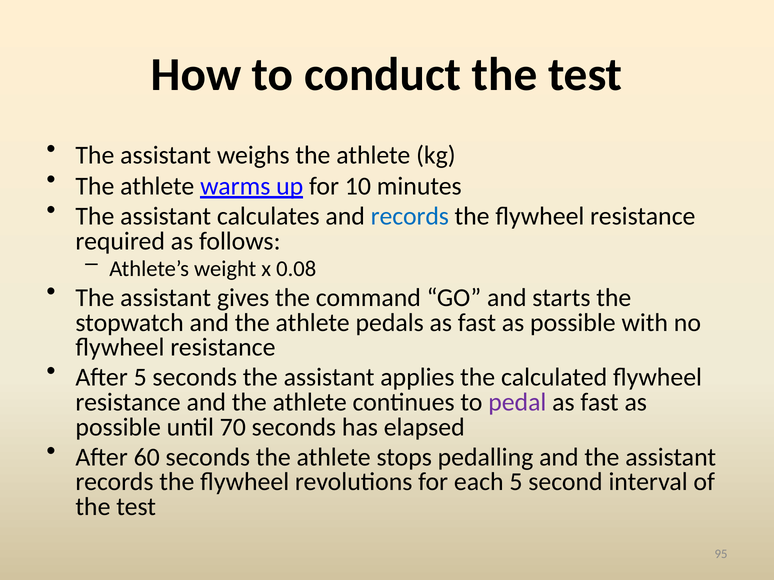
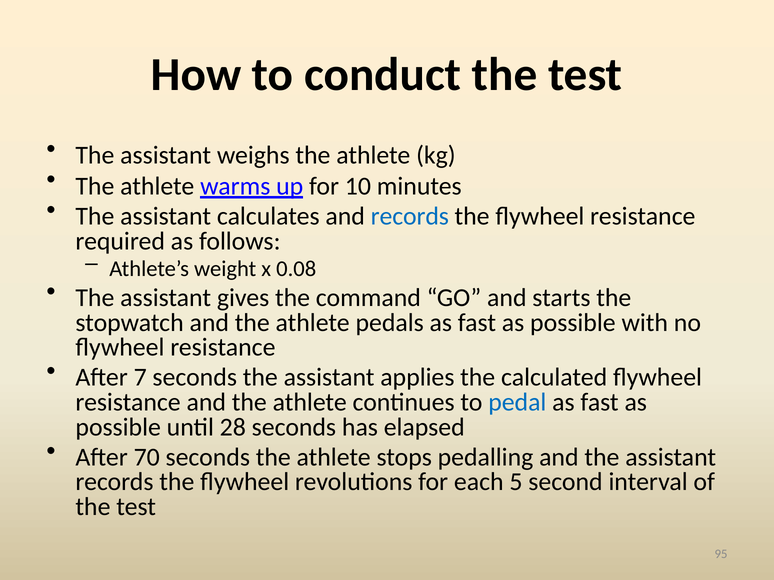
After 5: 5 -> 7
pedal colour: purple -> blue
70: 70 -> 28
60: 60 -> 70
